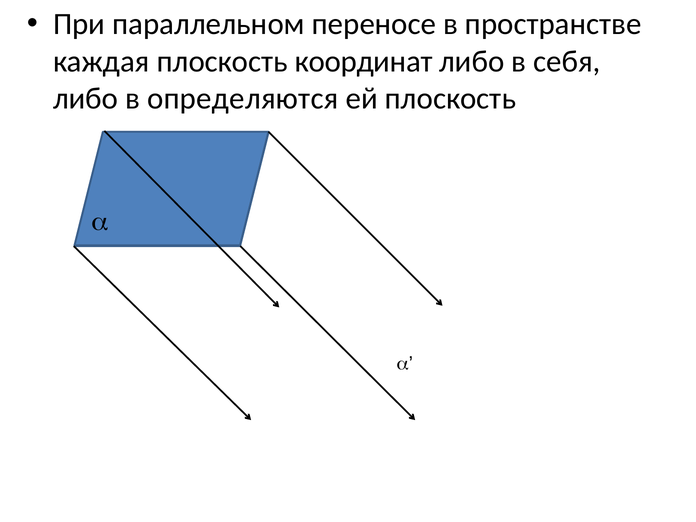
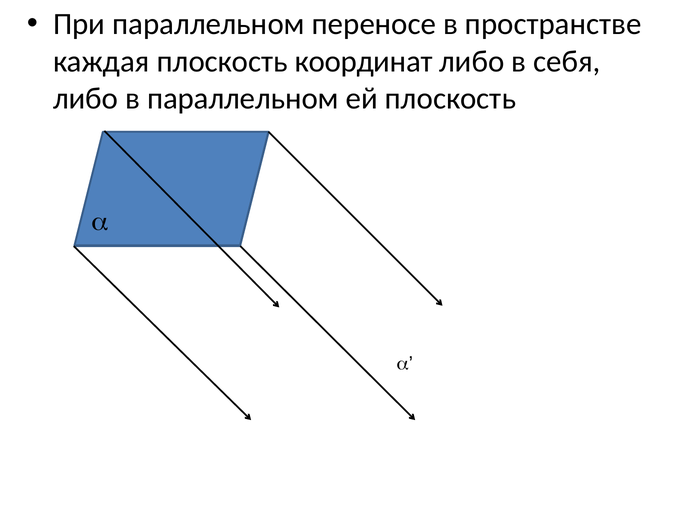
в определяются: определяются -> параллельном
